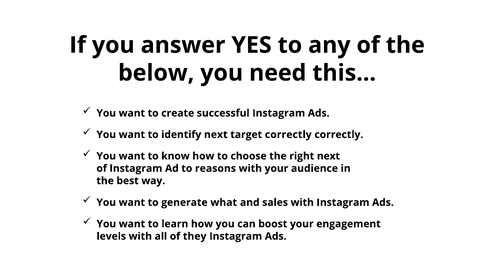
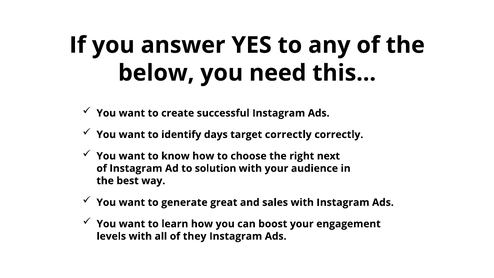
identify next: next -> days
reasons: reasons -> solution
what: what -> great
